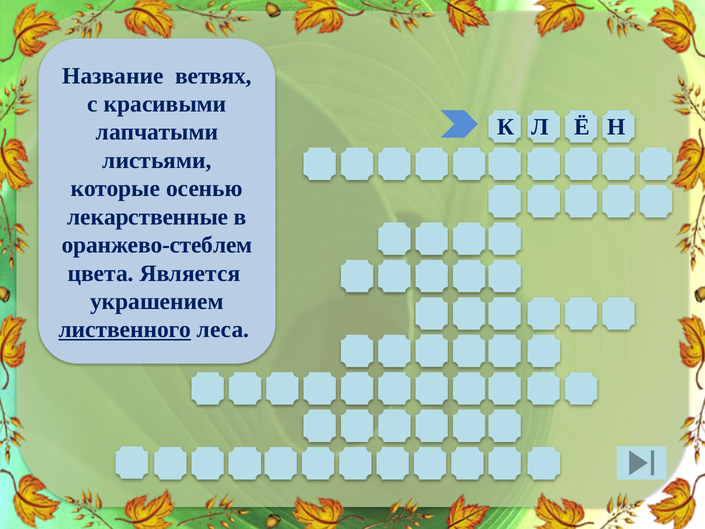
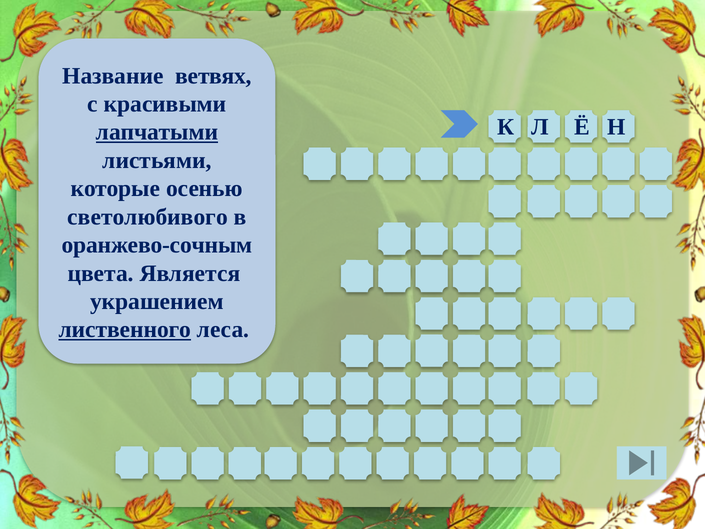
лапчатыми underline: none -> present
лекарственные: лекарственные -> светолюбивого
оранжево-стеблем: оранжево-стеблем -> оранжево-сочным
